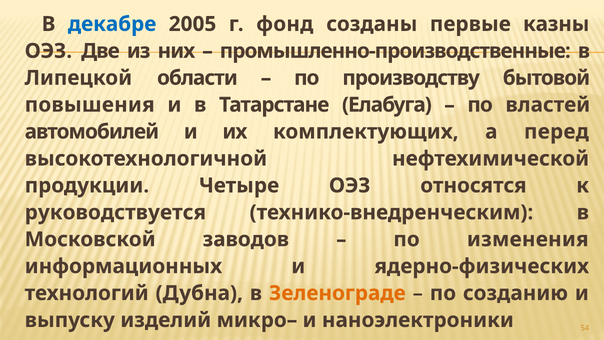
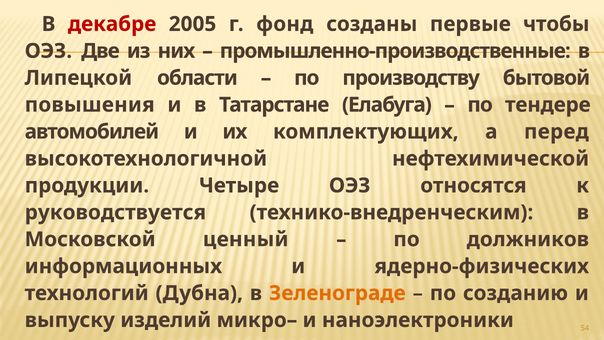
декабре colour: blue -> red
казны: казны -> чтобы
властей: властей -> тендере
заводов: заводов -> ценный
изменения: изменения -> должников
